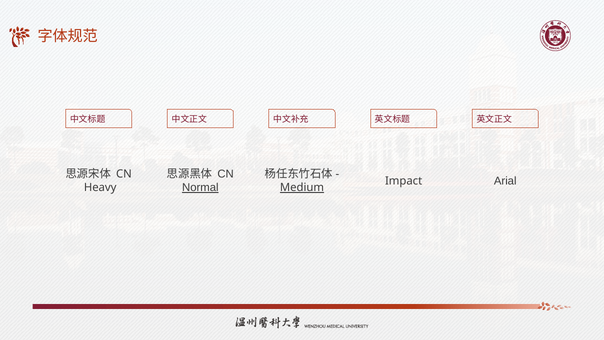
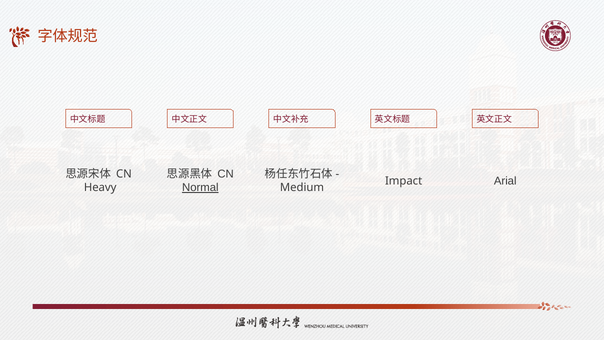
Medium underline: present -> none
